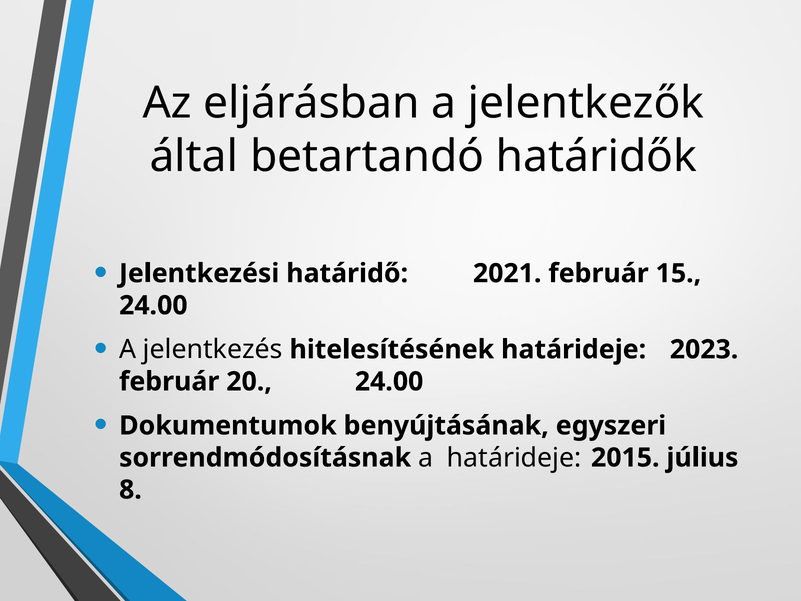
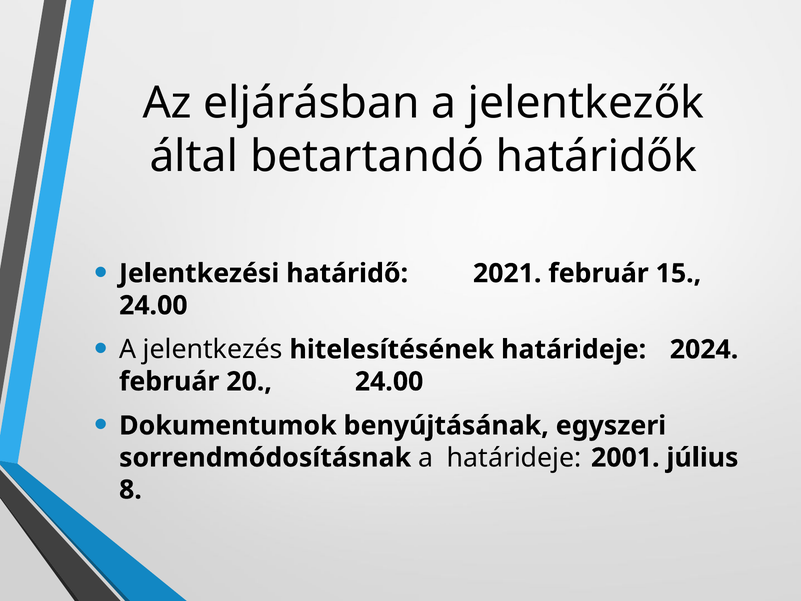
2023: 2023 -> 2024
2015: 2015 -> 2001
